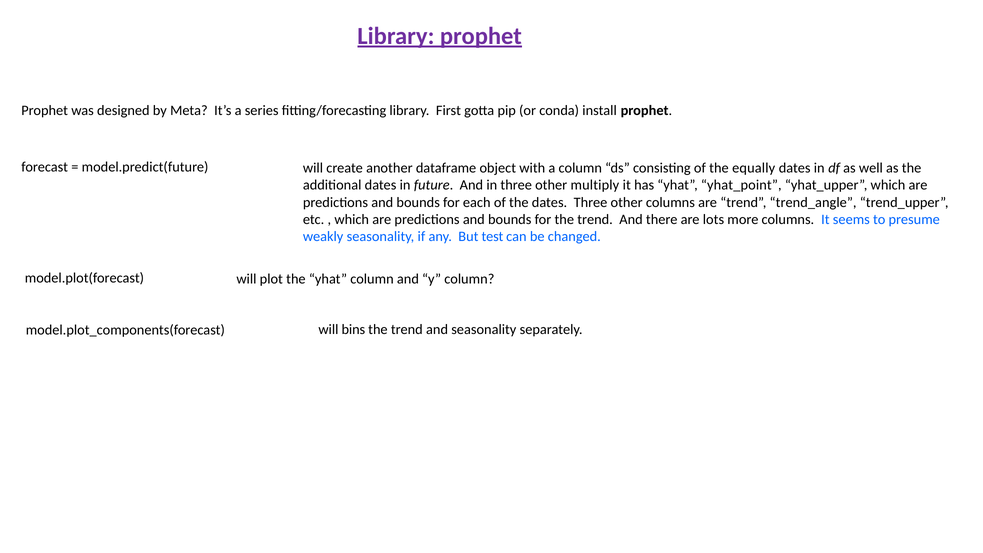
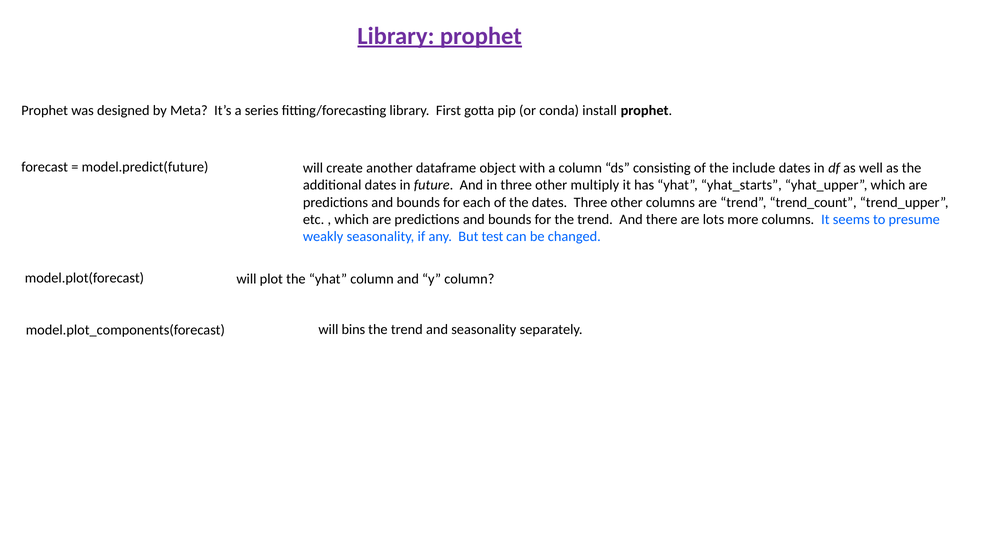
equally: equally -> include
yhat_point: yhat_point -> yhat_starts
trend_angle: trend_angle -> trend_count
